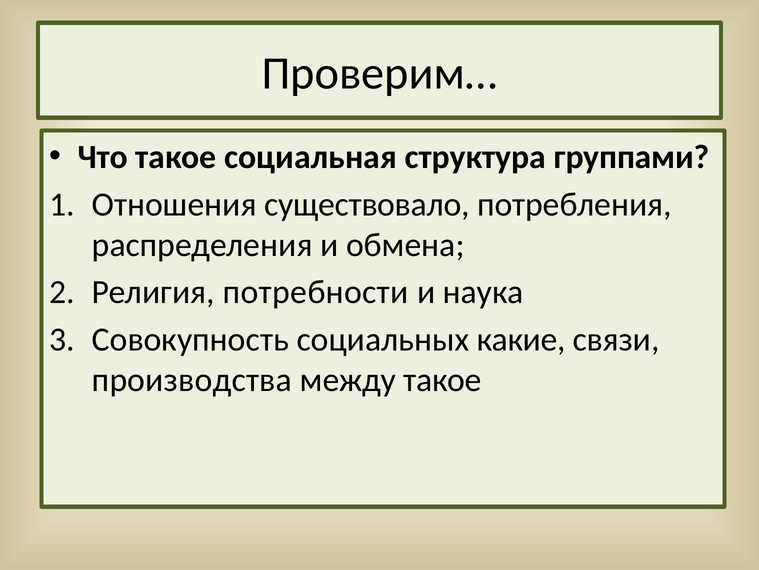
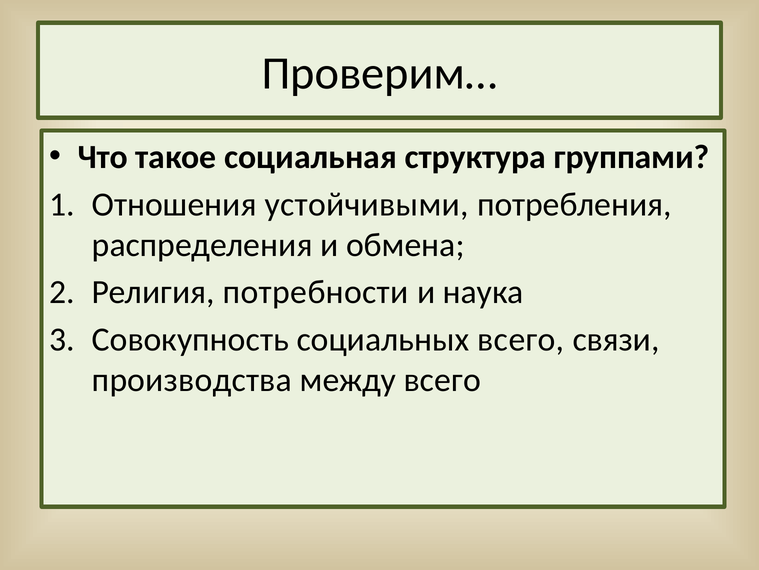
существовало: существовало -> устойчивыми
социальных какие: какие -> всего
между такое: такое -> всего
